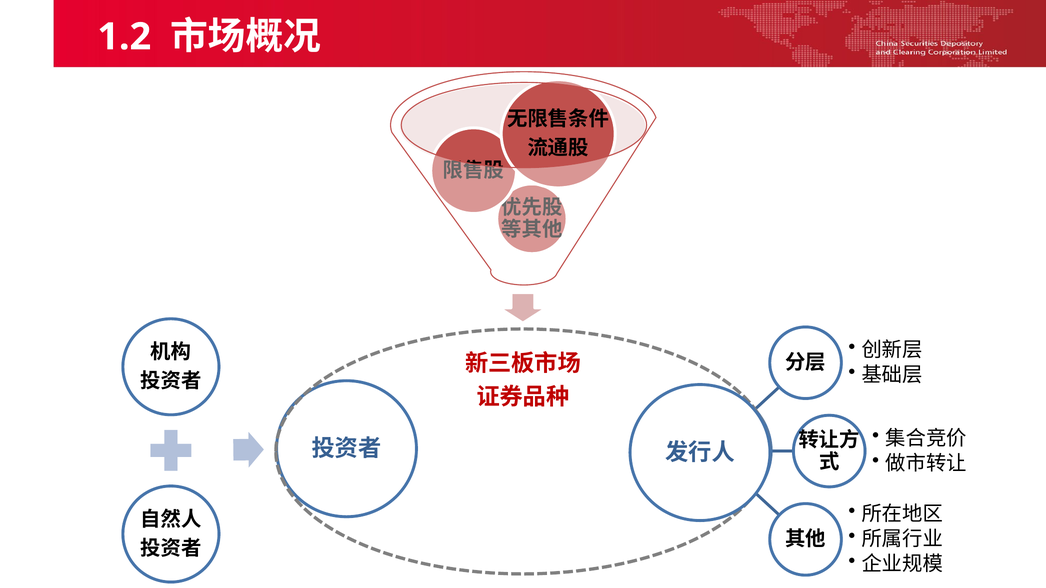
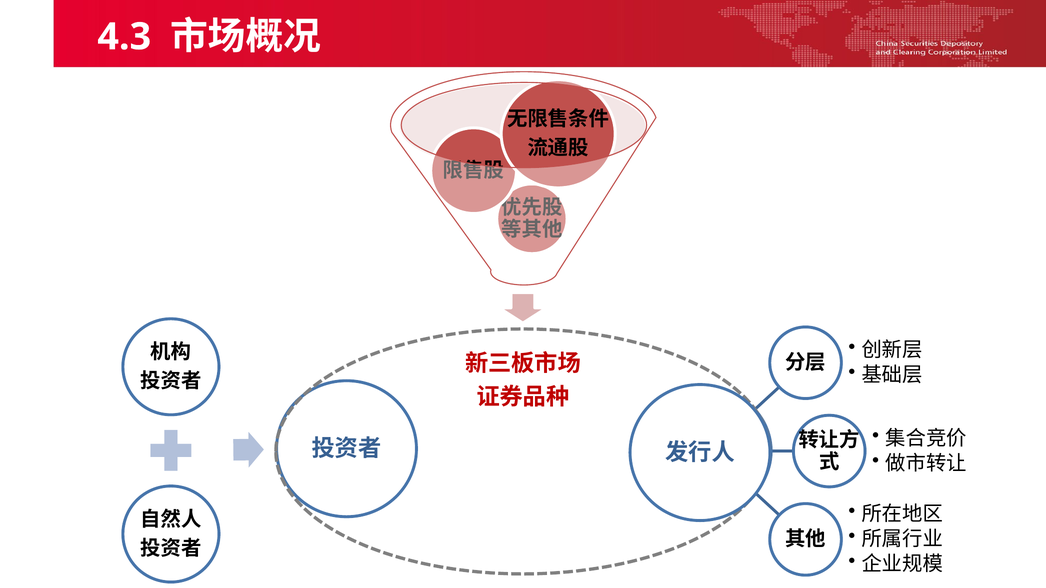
1.2: 1.2 -> 4.3
